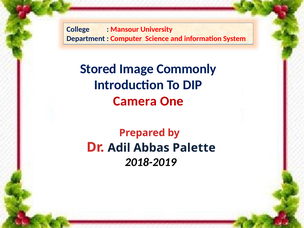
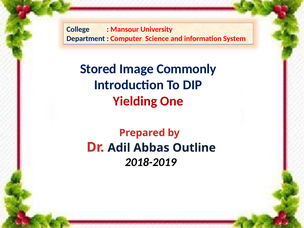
Camera: Camera -> Yielding
Palette: Palette -> Outline
